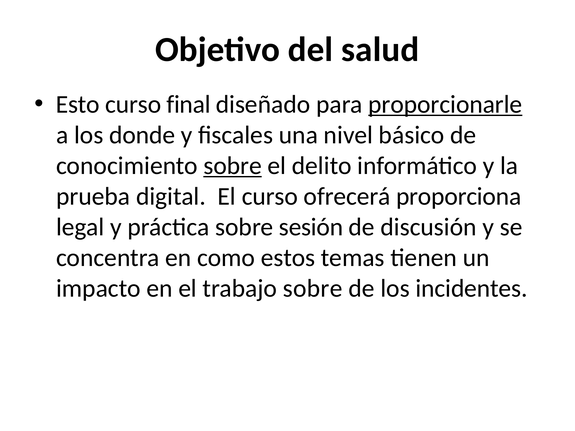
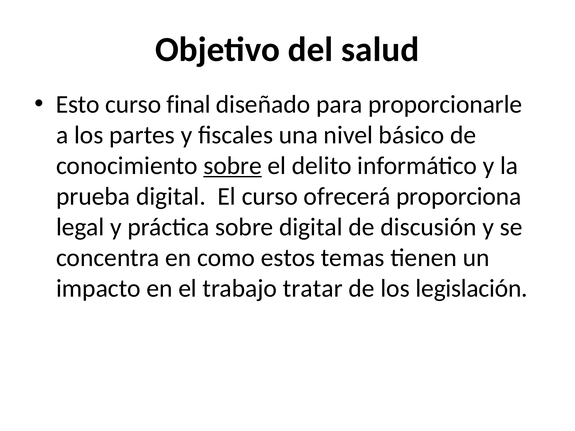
proporcionarle underline: present -> none
donde: donde -> partes
sobre sesión: sesión -> digital
trabajo sobre: sobre -> tratar
incidentes: incidentes -> legislación
